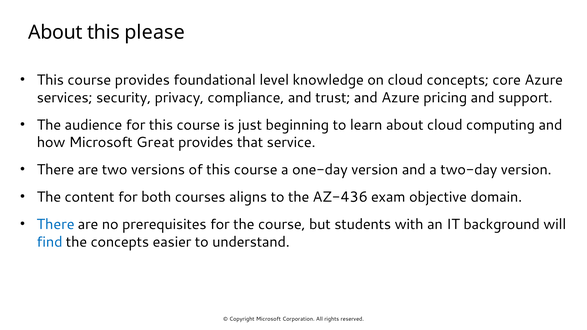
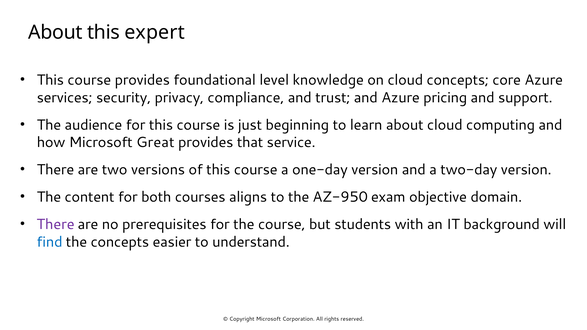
please: please -> expert
AZ-436: AZ-436 -> AZ-950
There at (56, 225) colour: blue -> purple
